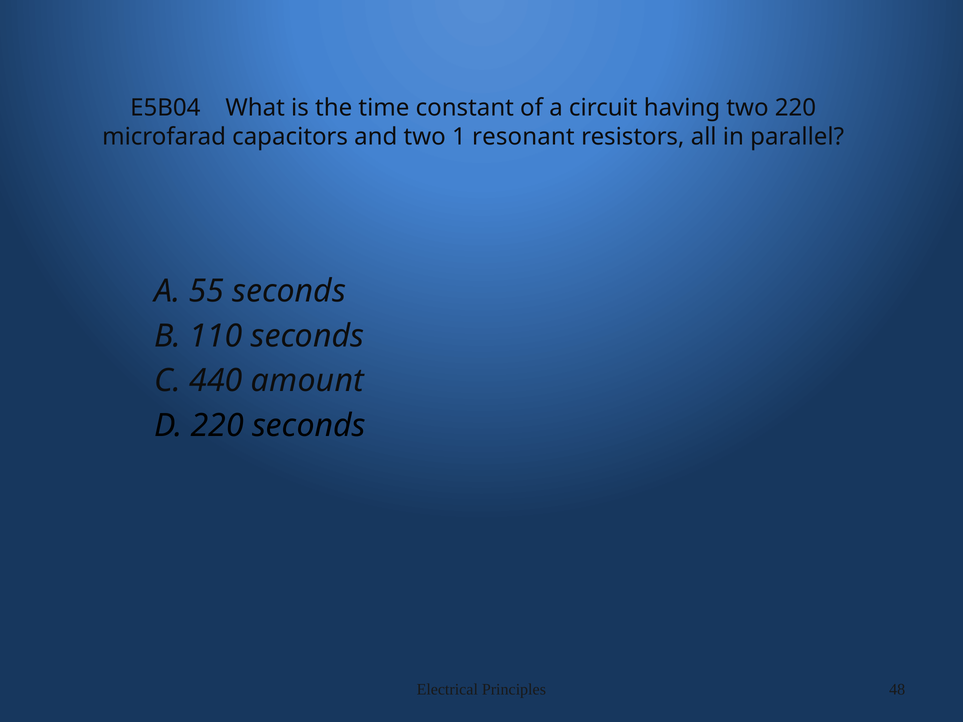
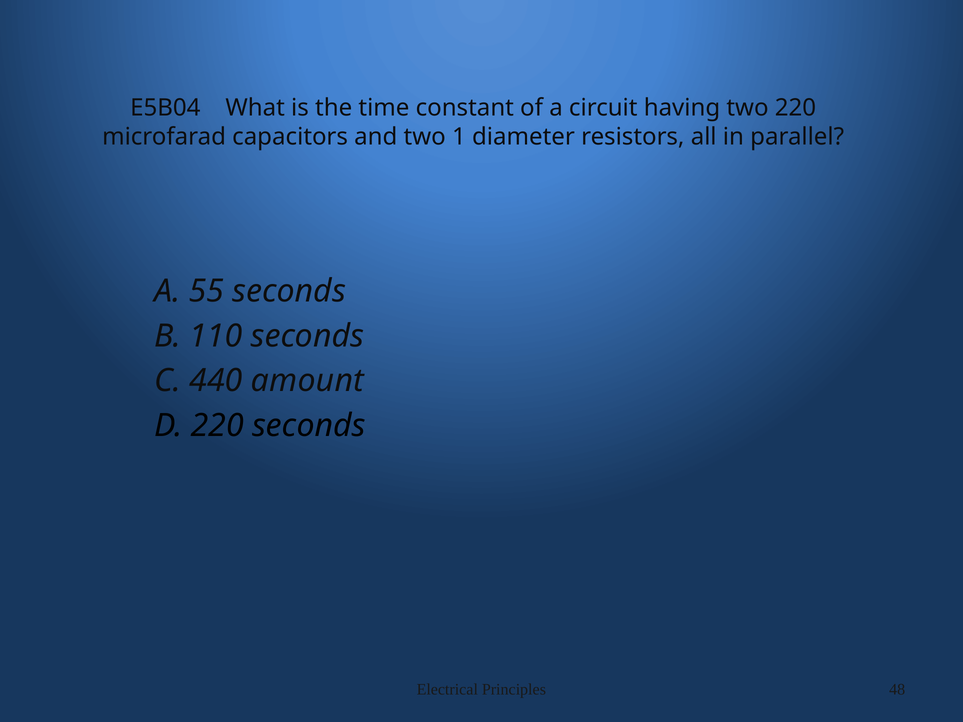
resonant: resonant -> diameter
